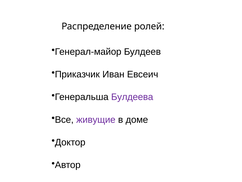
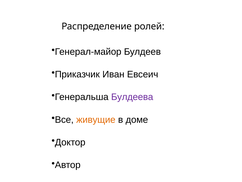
живущие colour: purple -> orange
